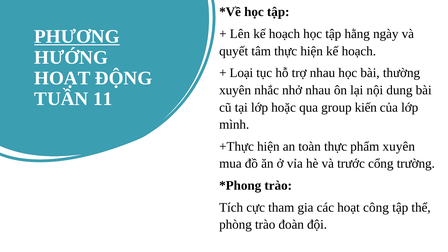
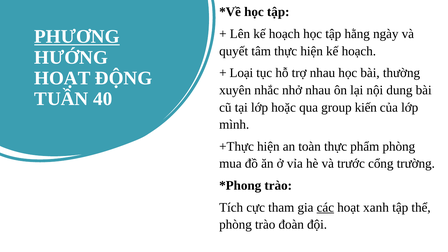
11: 11 -> 40
phẩm xuyên: xuyên -> phòng
các underline: none -> present
công: công -> xanh
